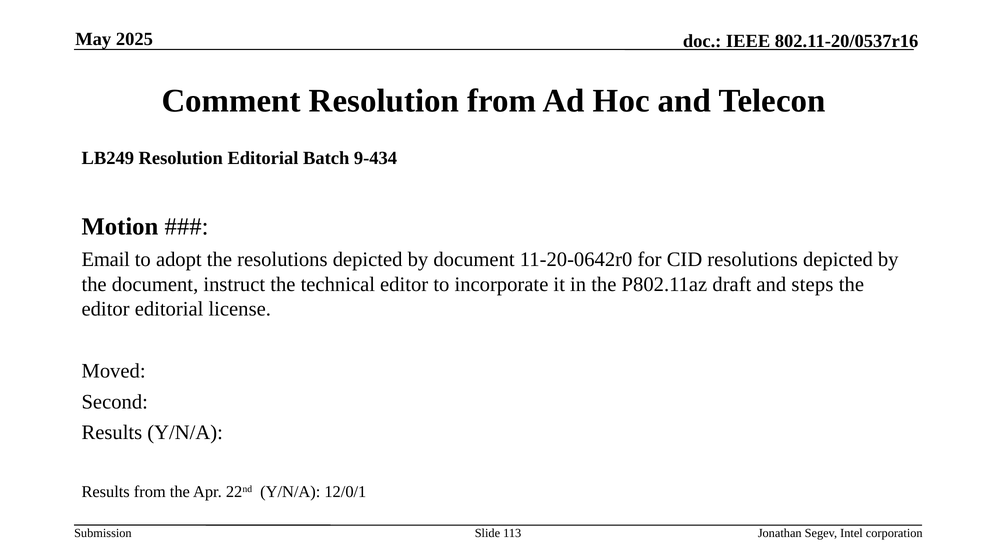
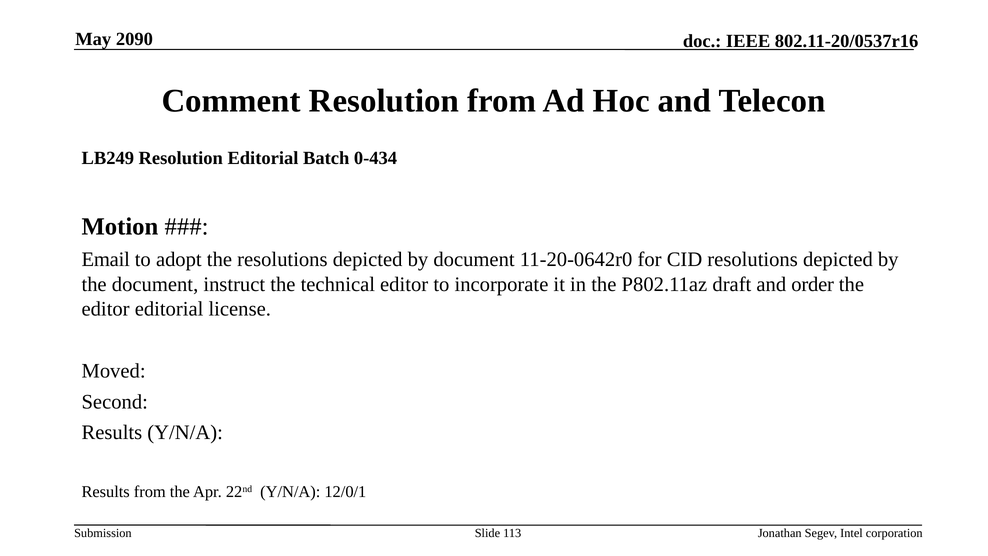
2025: 2025 -> 2090
9-434: 9-434 -> 0-434
steps: steps -> order
